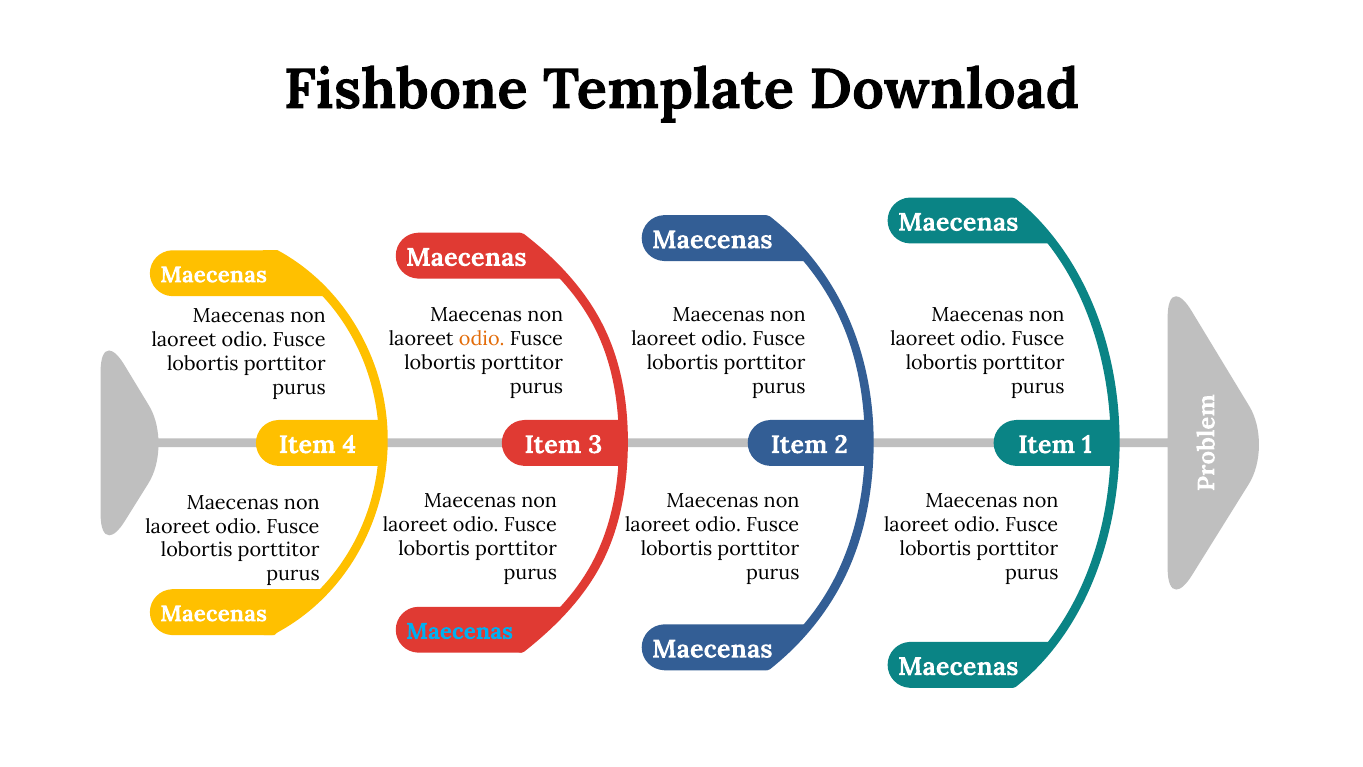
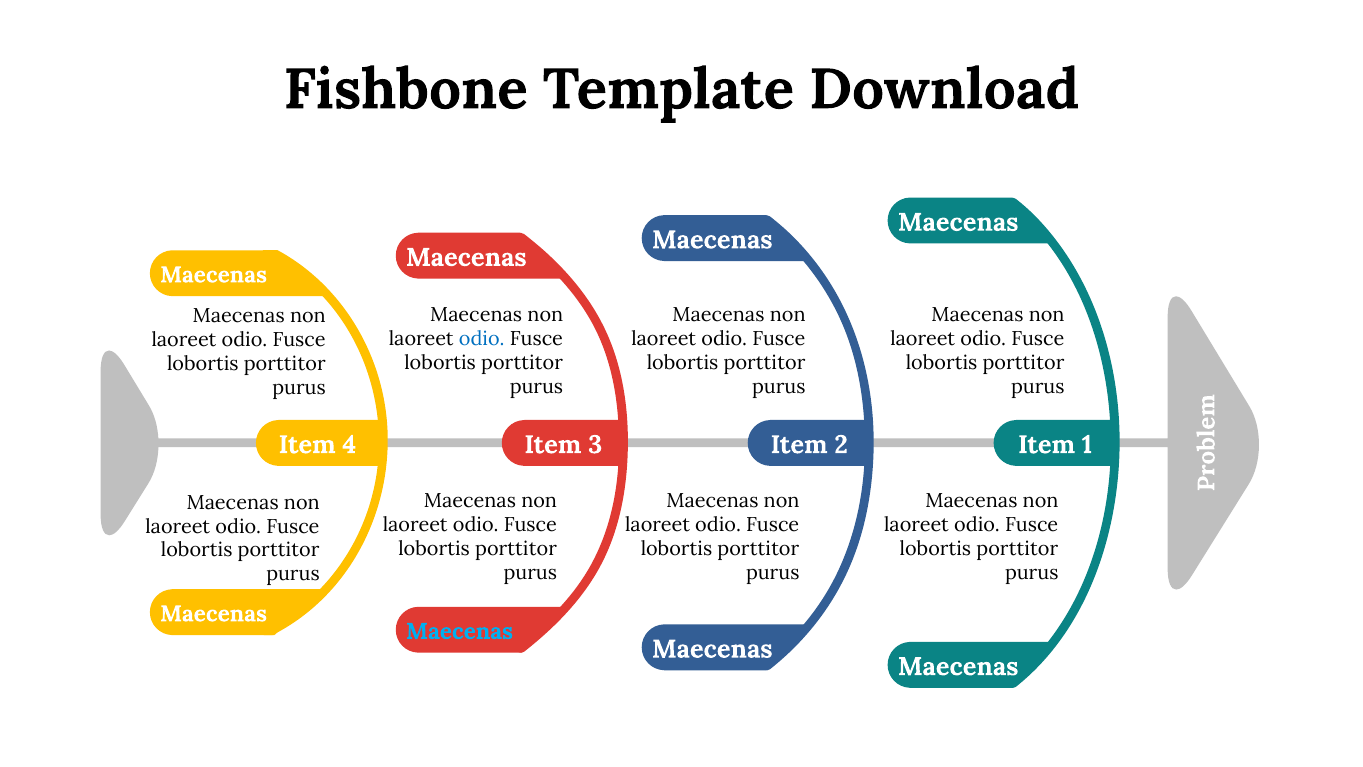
odio at (482, 339) colour: orange -> blue
